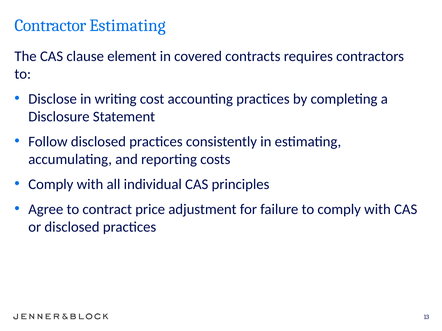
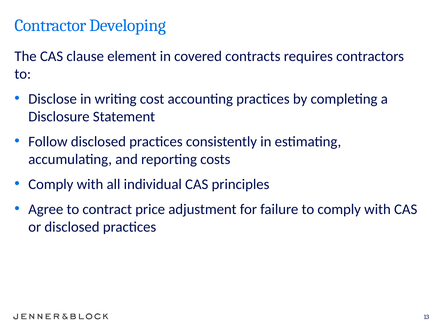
Contractor Estimating: Estimating -> Developing
